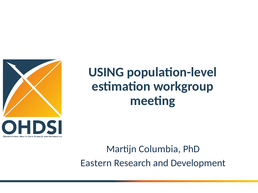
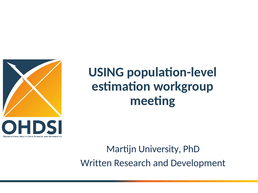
Columbia: Columbia -> University
Eastern: Eastern -> Written
